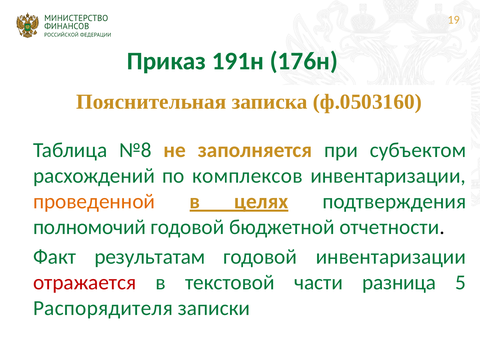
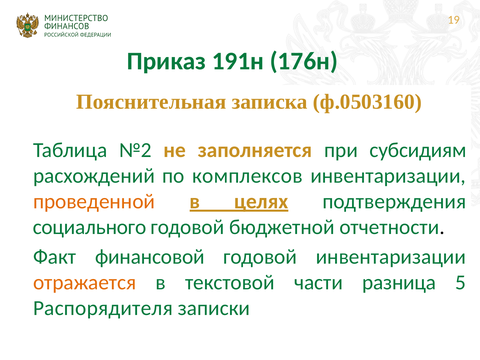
№8: №8 -> №2
субъектом: субъектом -> субсидиям
полномочий: полномочий -> социального
результатам: результатам -> финансовой
отражается colour: red -> orange
